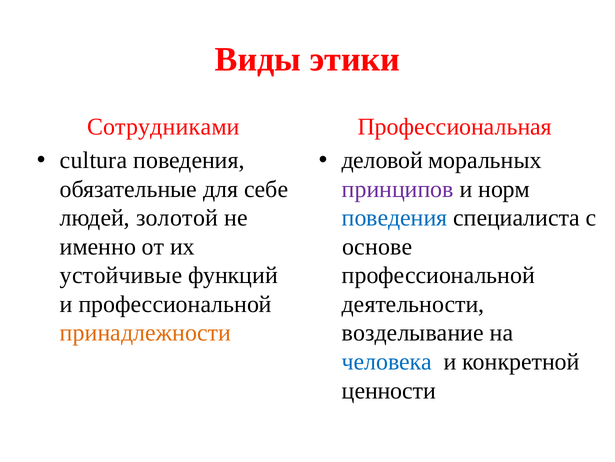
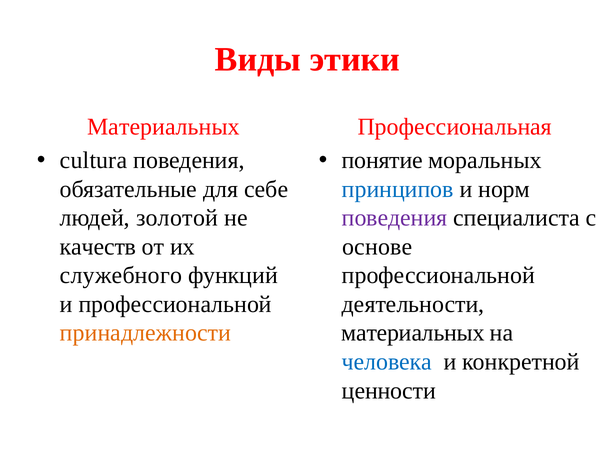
Сотрудниками at (163, 127): Сотрудниками -> Материальных
деловой: деловой -> понятие
принципов colour: purple -> blue
поведения at (395, 218) colour: blue -> purple
именно: именно -> качеств
устойчивые: устойчивые -> служебного
возделывание at (413, 333): возделывание -> материальных
